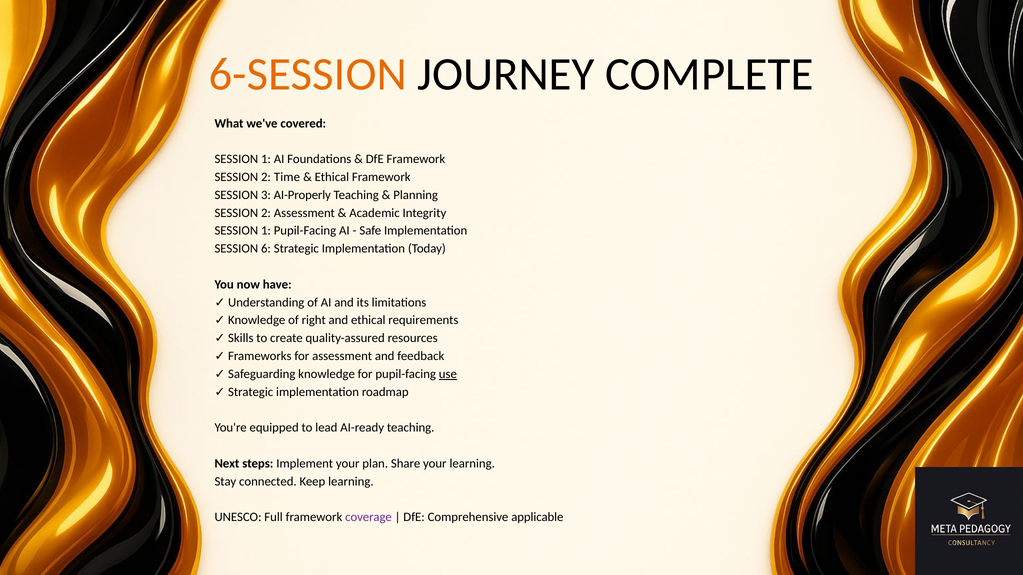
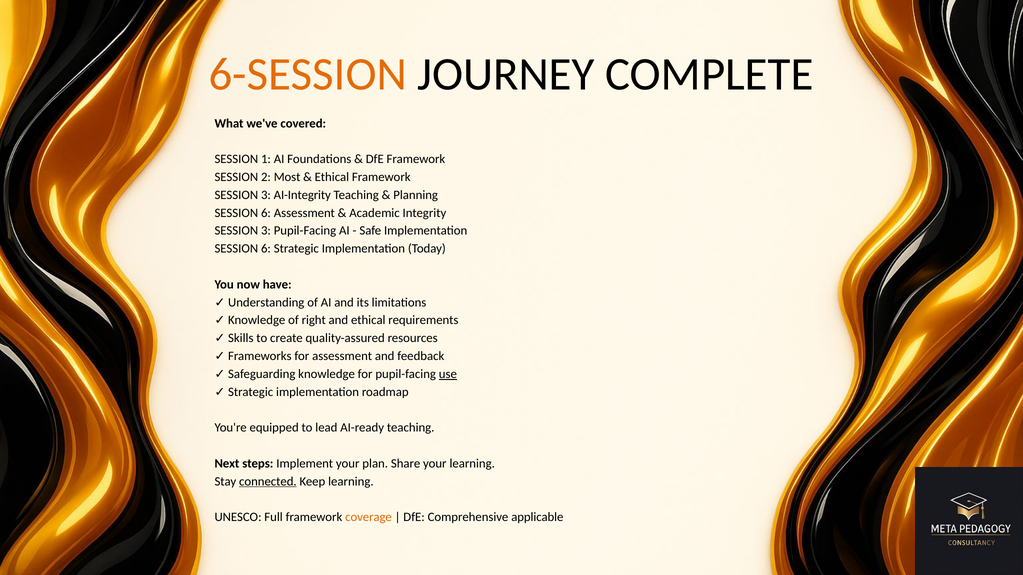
Time: Time -> Most
AI-Properly: AI-Properly -> AI-Integrity
2 at (266, 213): 2 -> 6
1 at (266, 231): 1 -> 3
connected underline: none -> present
coverage colour: purple -> orange
